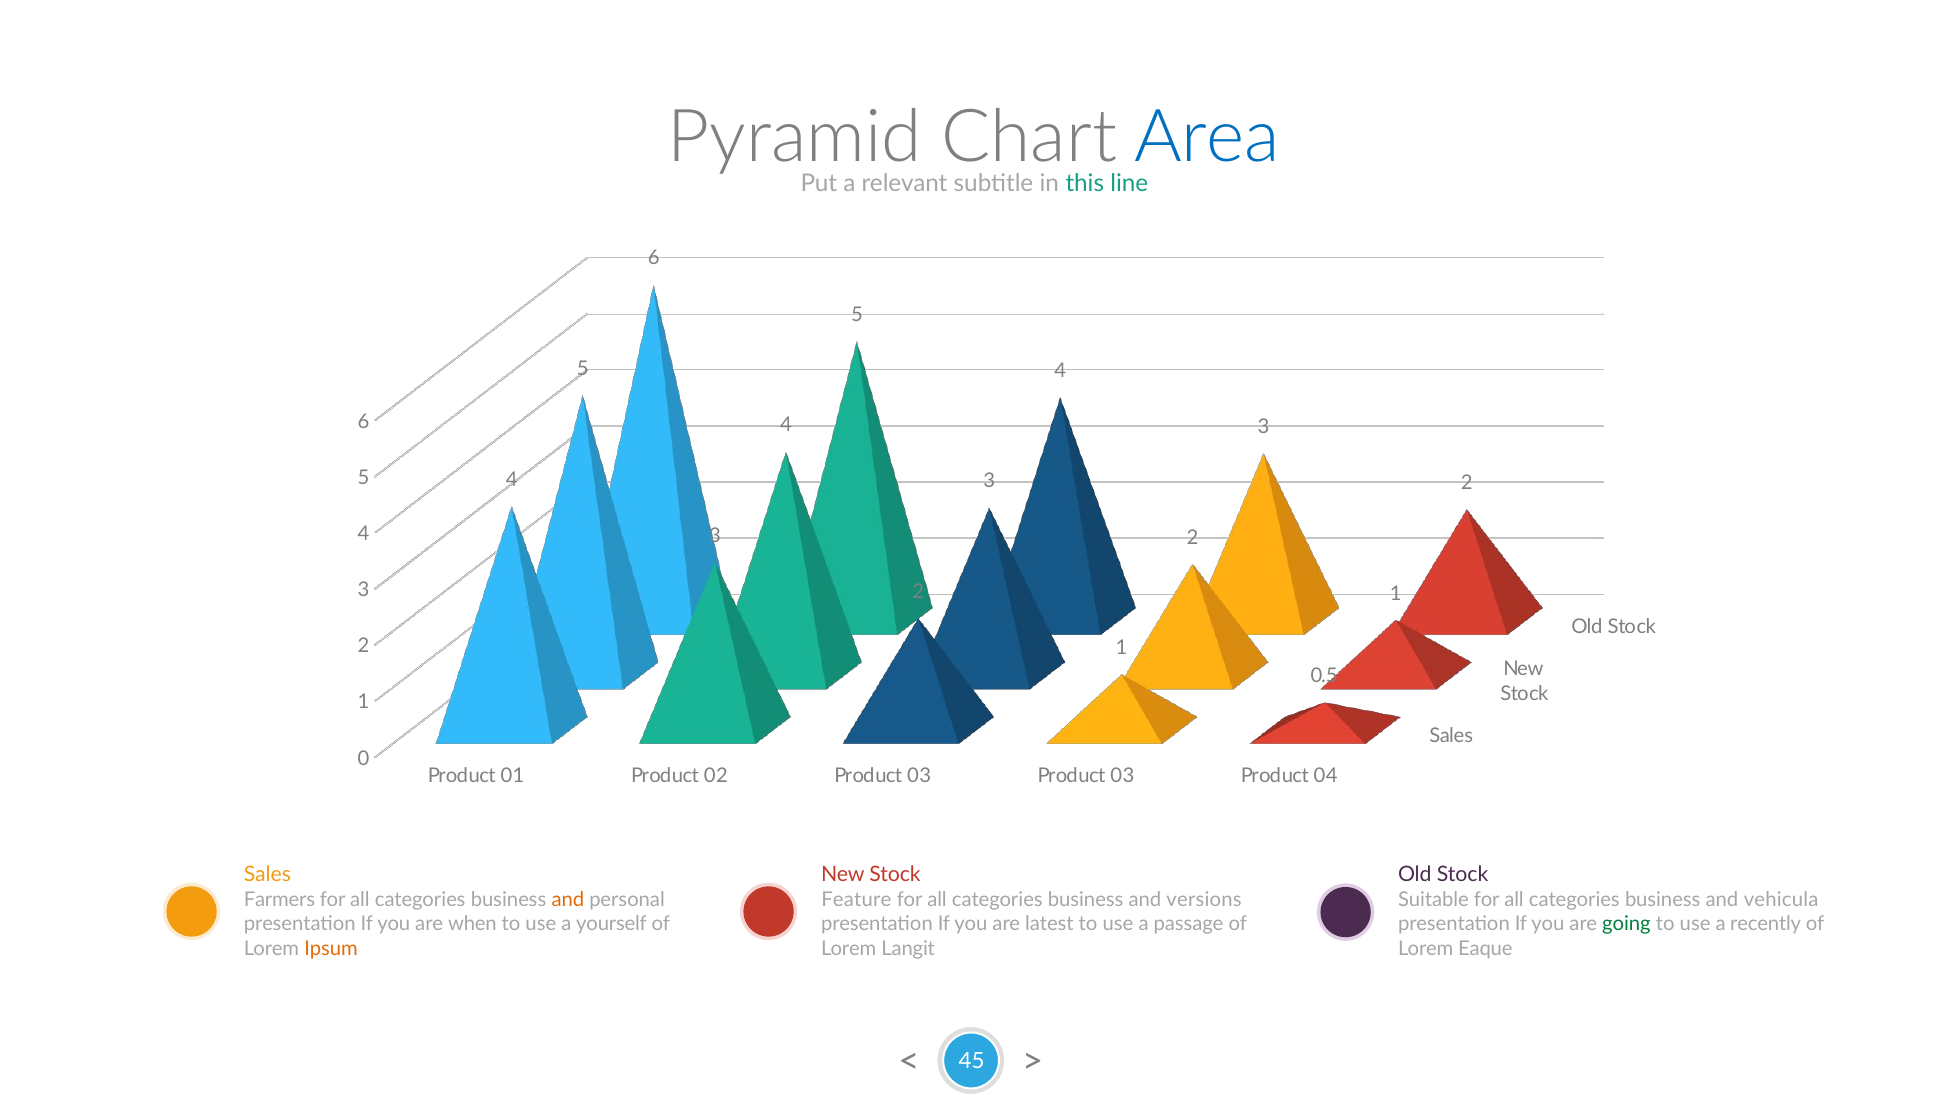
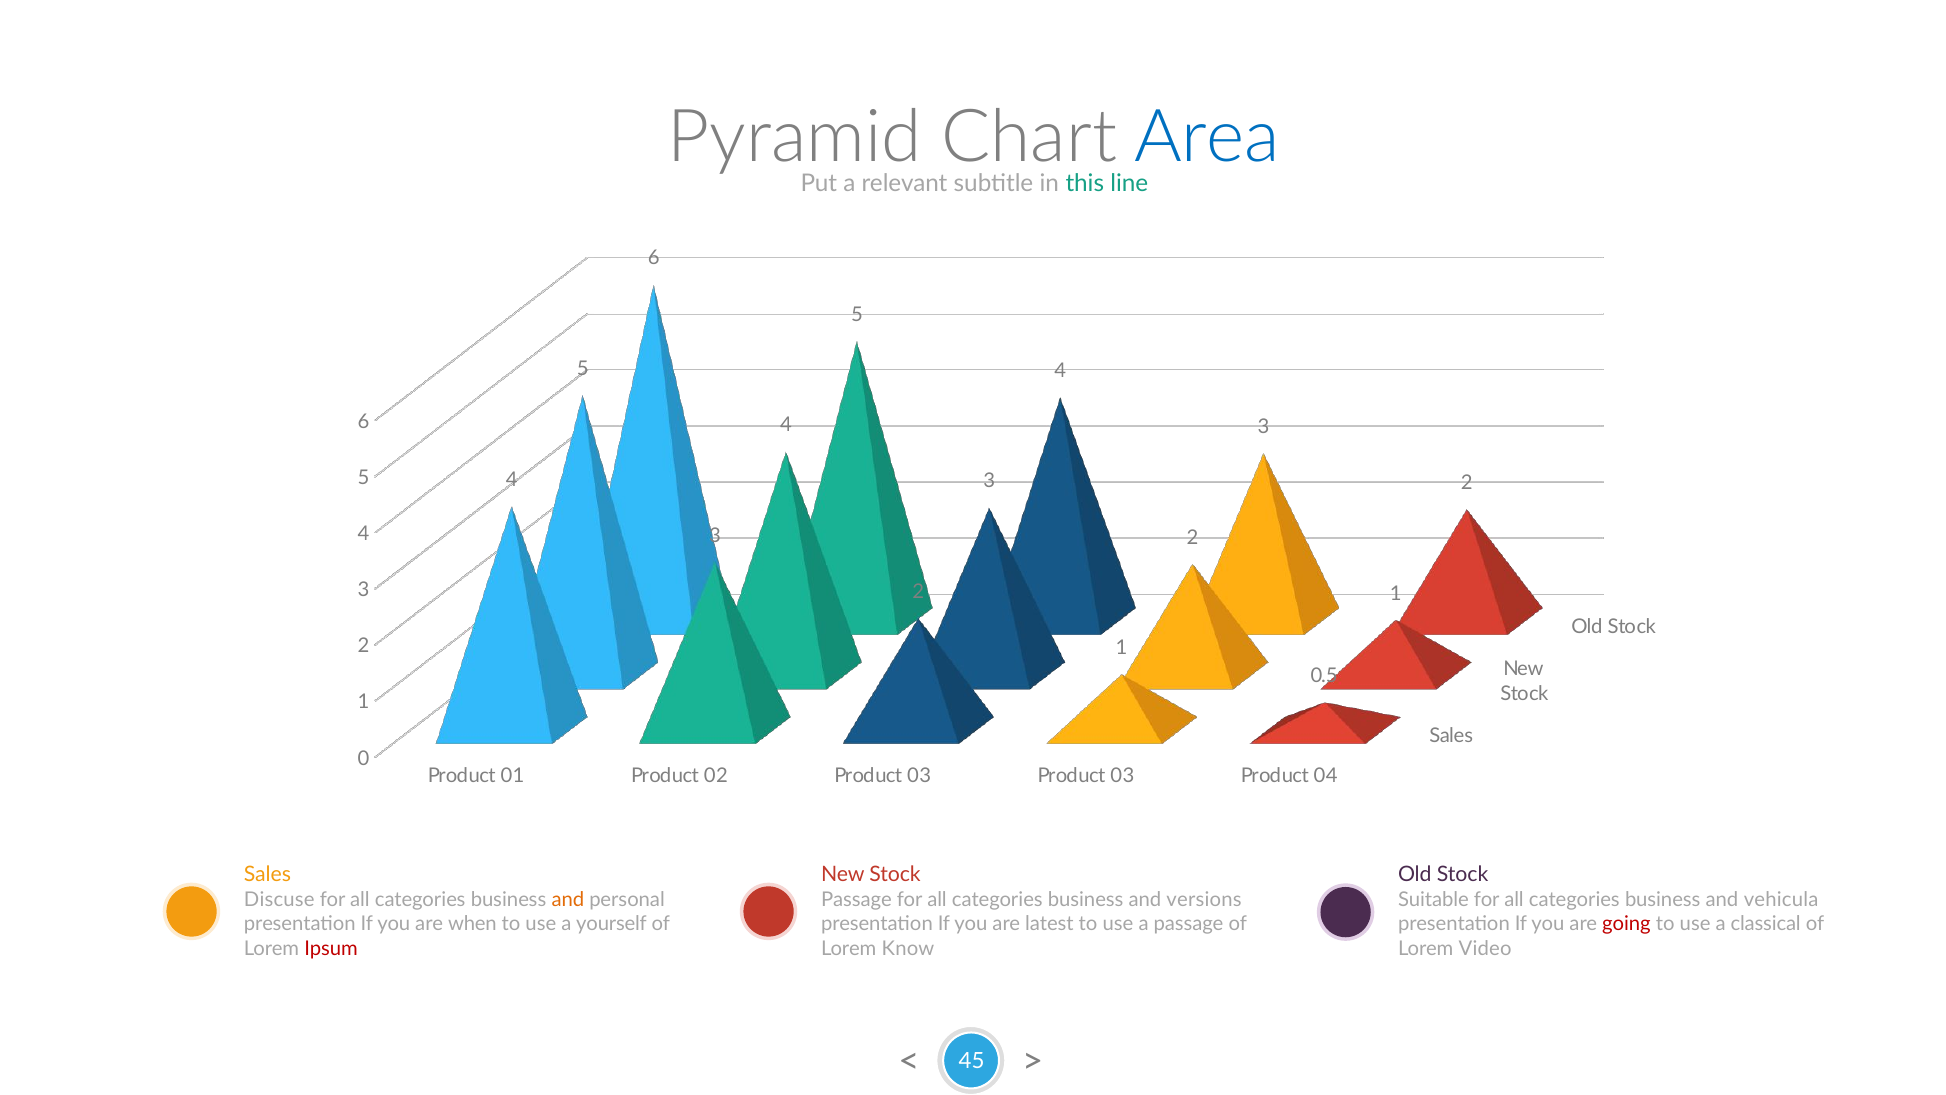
Farmers: Farmers -> Discuse
Feature at (856, 899): Feature -> Passage
going colour: green -> red
recently: recently -> classical
Ipsum colour: orange -> red
Langit: Langit -> Know
Eaque: Eaque -> Video
